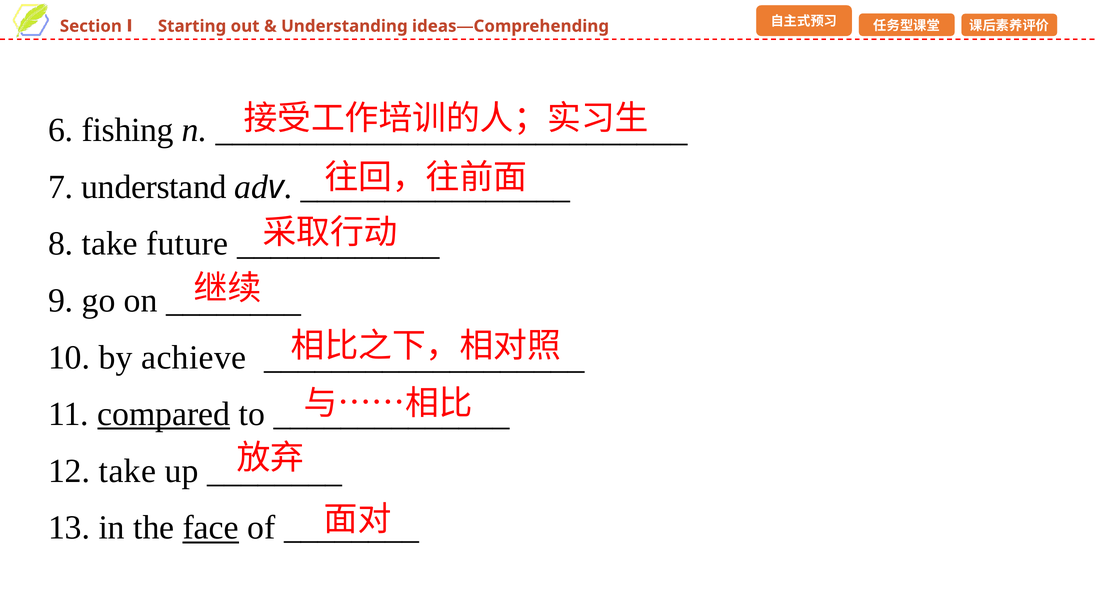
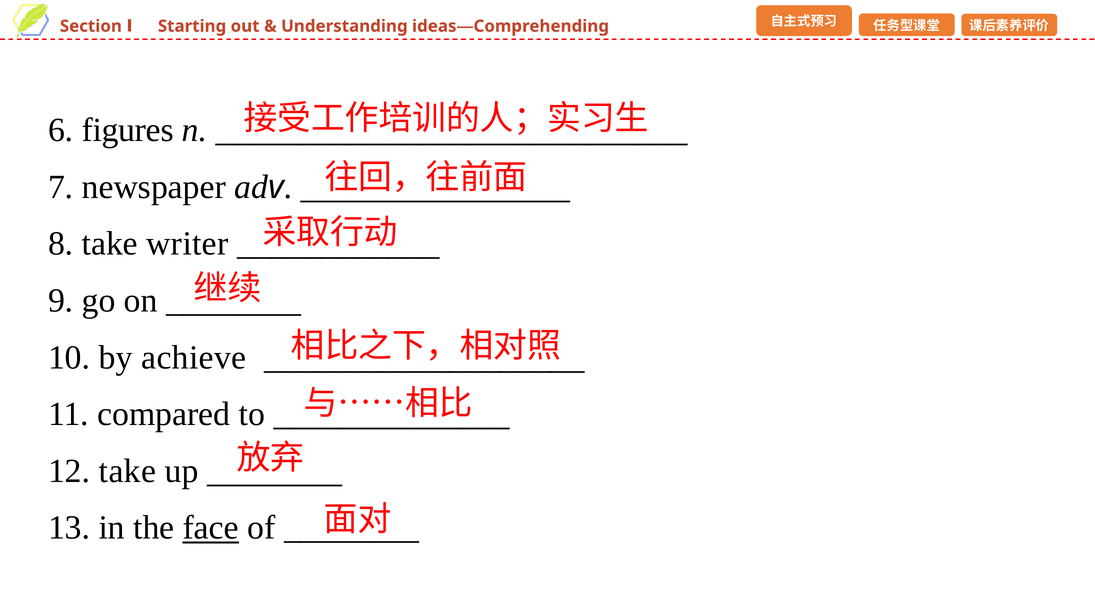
fishing: fishing -> figures
understand: understand -> newspaper
future: future -> writer
compared underline: present -> none
